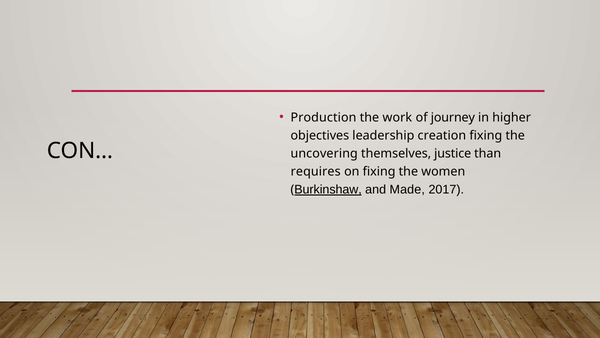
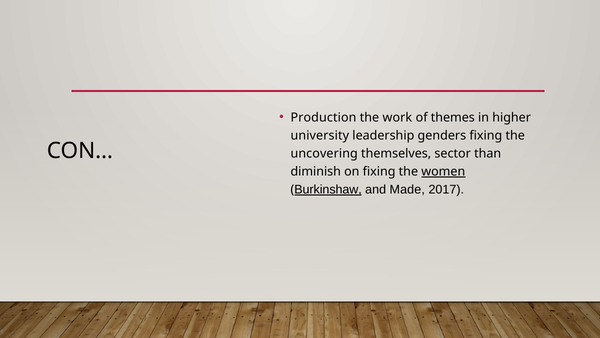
journey: journey -> themes
objectives: objectives -> university
creation: creation -> genders
justice: justice -> sector
requires: requires -> diminish
women underline: none -> present
